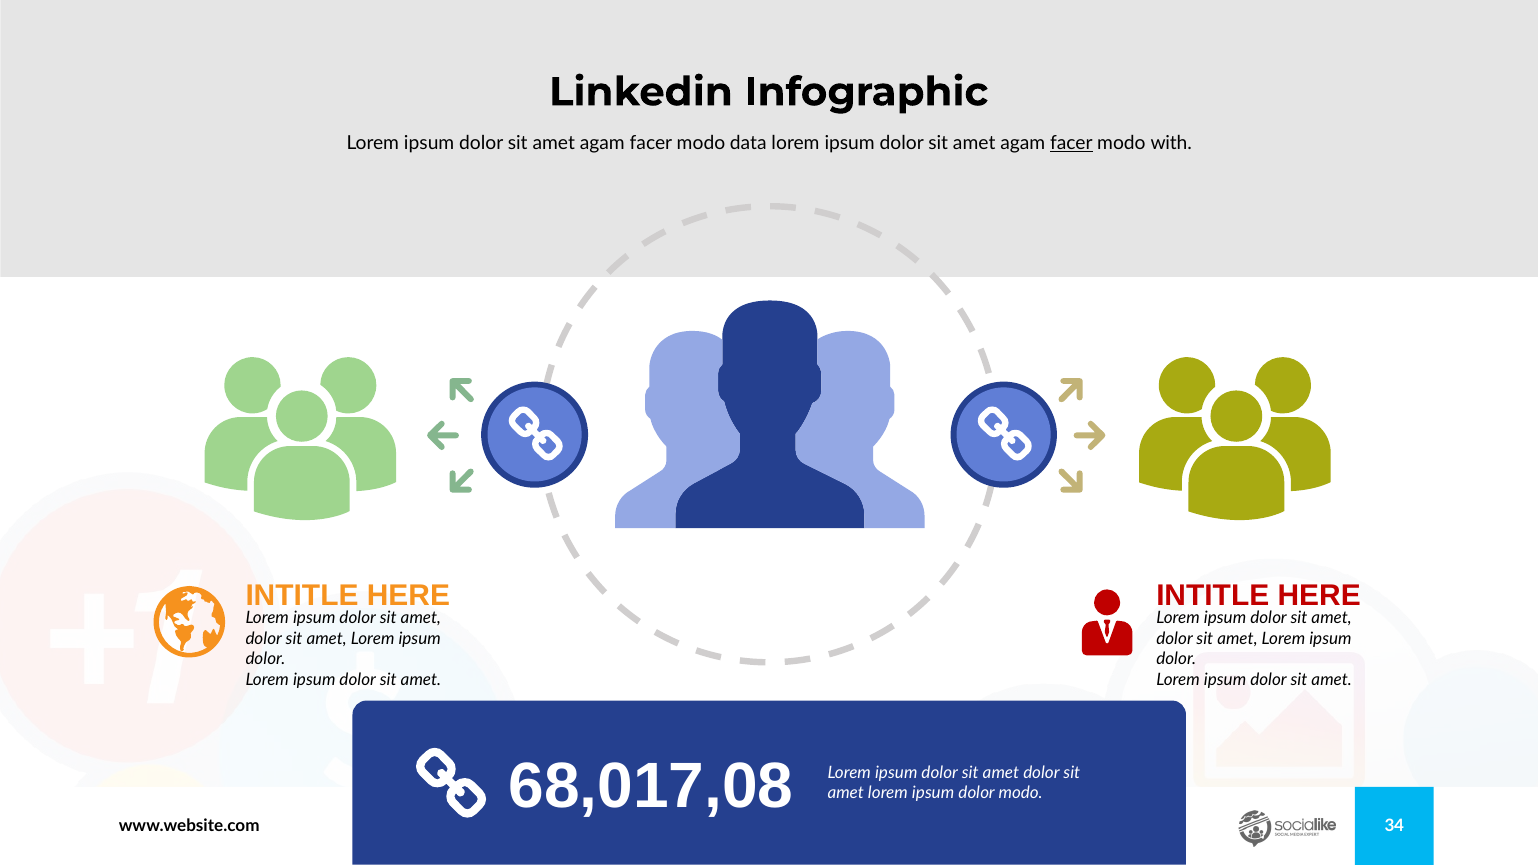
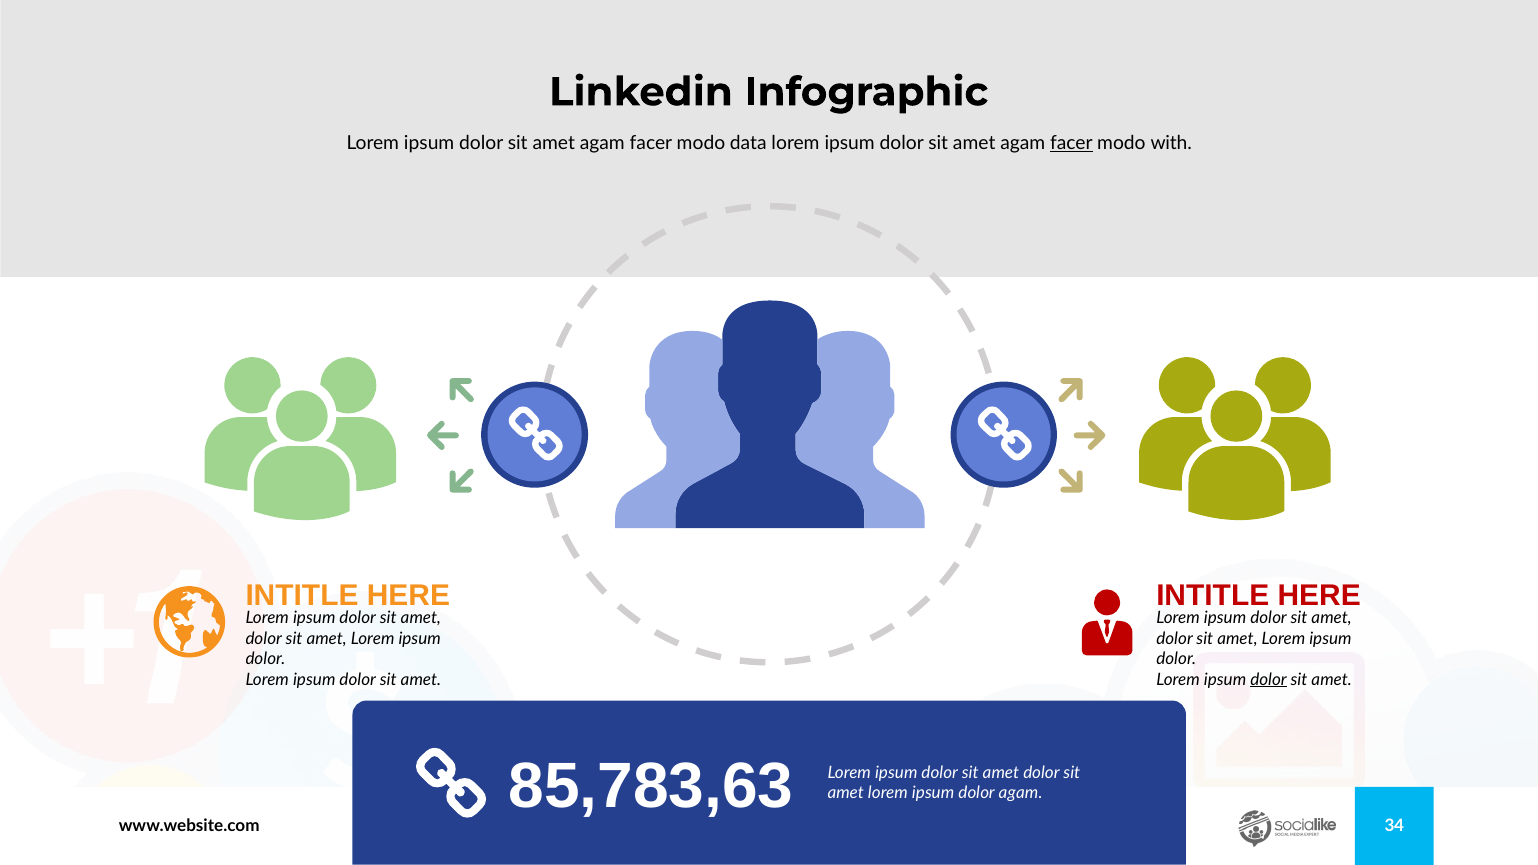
dolor at (1269, 680) underline: none -> present
68,017,08: 68,017,08 -> 85,783,63
dolor modo: modo -> agam
